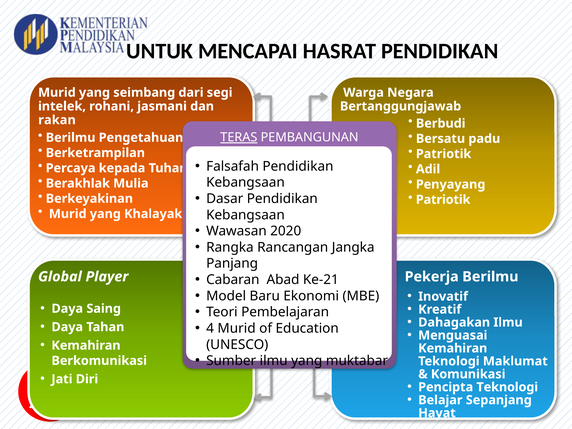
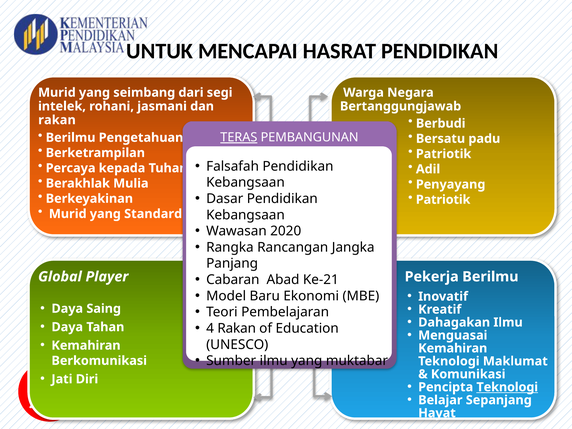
Khalayak: Khalayak -> Standard
4 Murid: Murid -> Rakan
Teknologi at (507, 387) underline: none -> present
